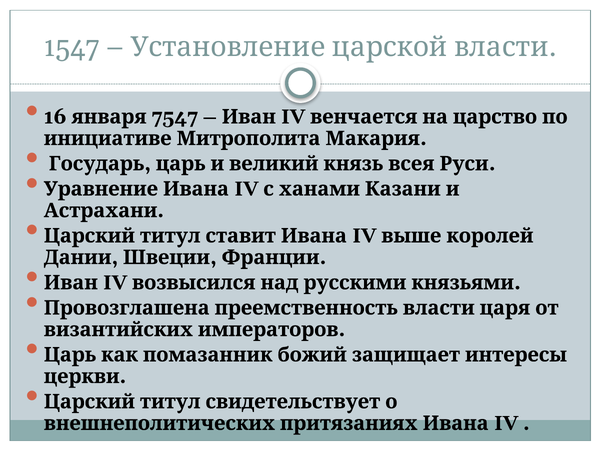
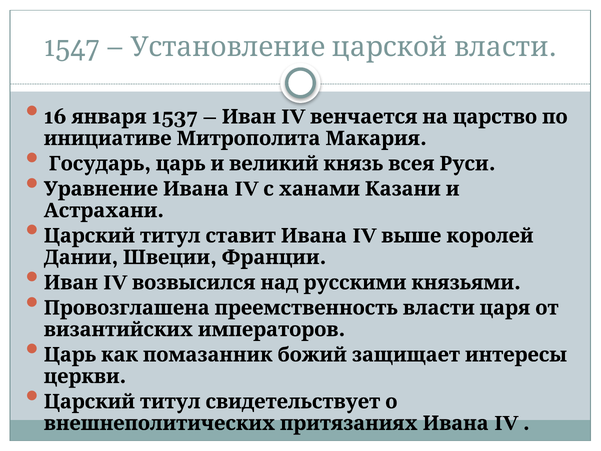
7547: 7547 -> 1537
